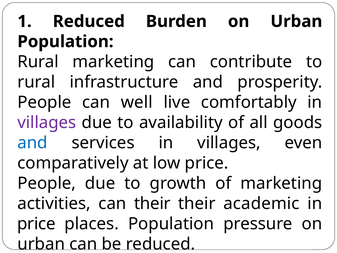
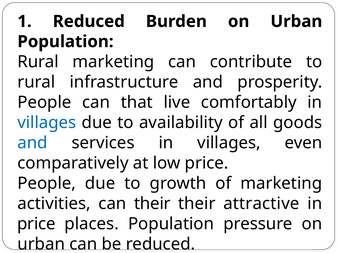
well: well -> that
villages at (47, 122) colour: purple -> blue
academic: academic -> attractive
